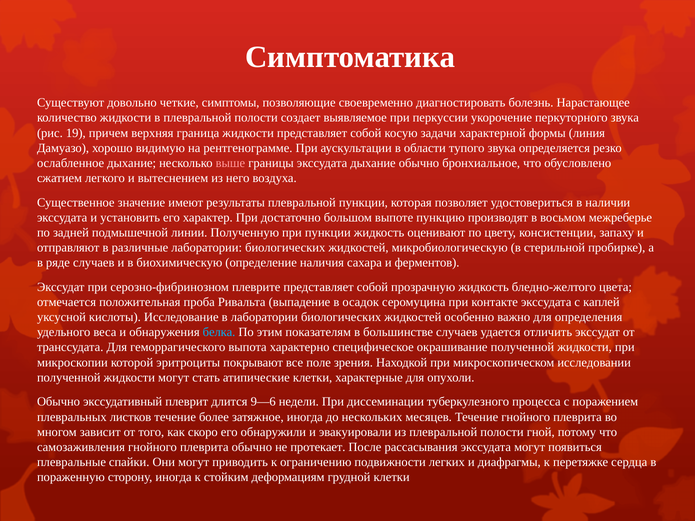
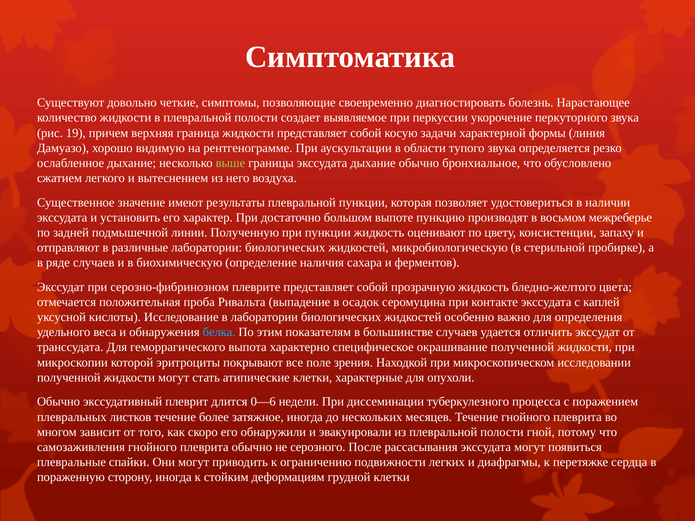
выше colour: pink -> light green
9—6: 9—6 -> 0—6
протекает: протекает -> серозного
